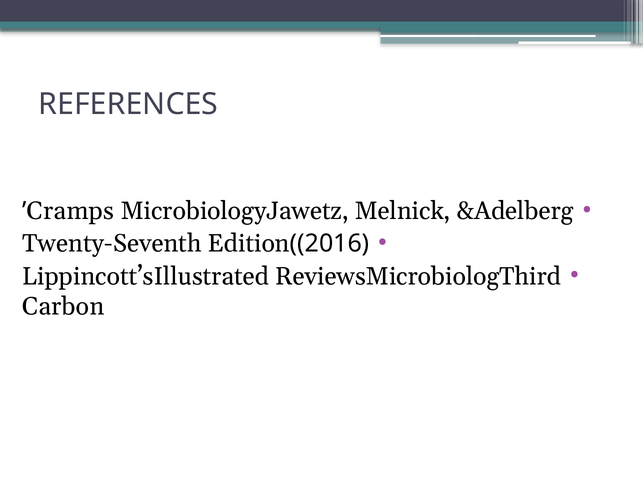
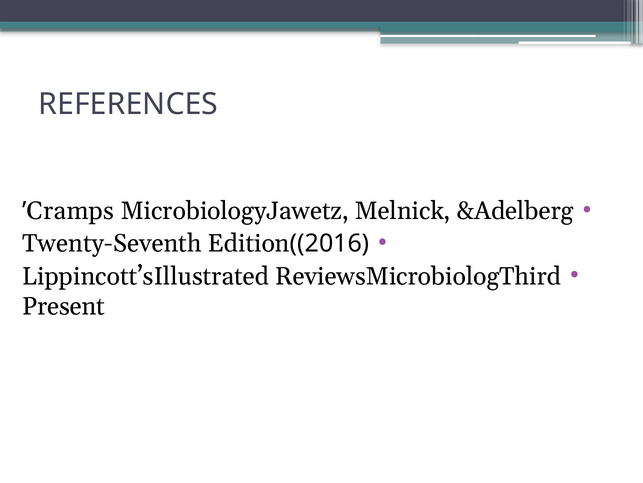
Carbon: Carbon -> Present
